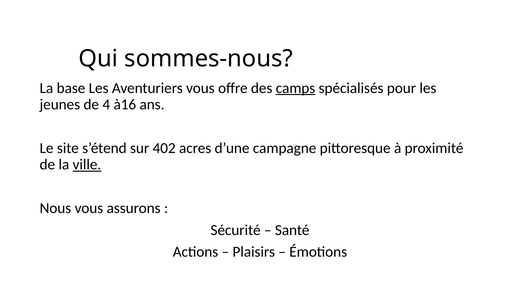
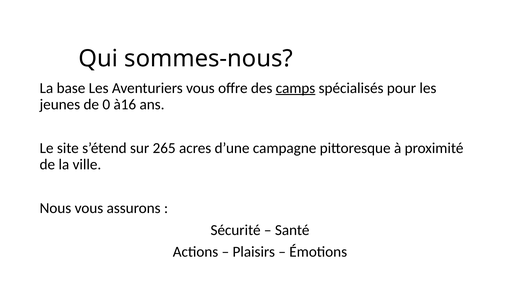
4: 4 -> 0
402: 402 -> 265
ville underline: present -> none
